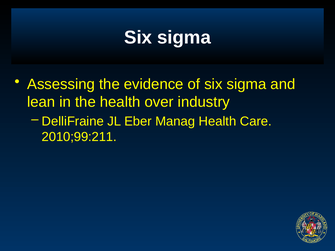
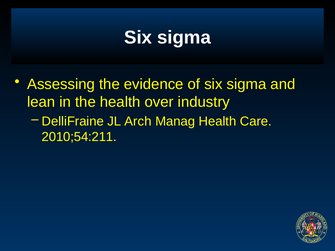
Eber: Eber -> Arch
2010;99:211: 2010;99:211 -> 2010;54:211
